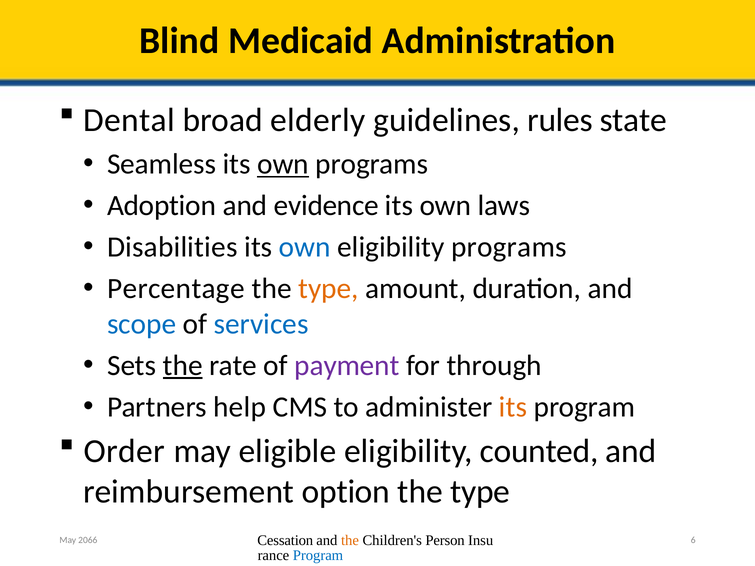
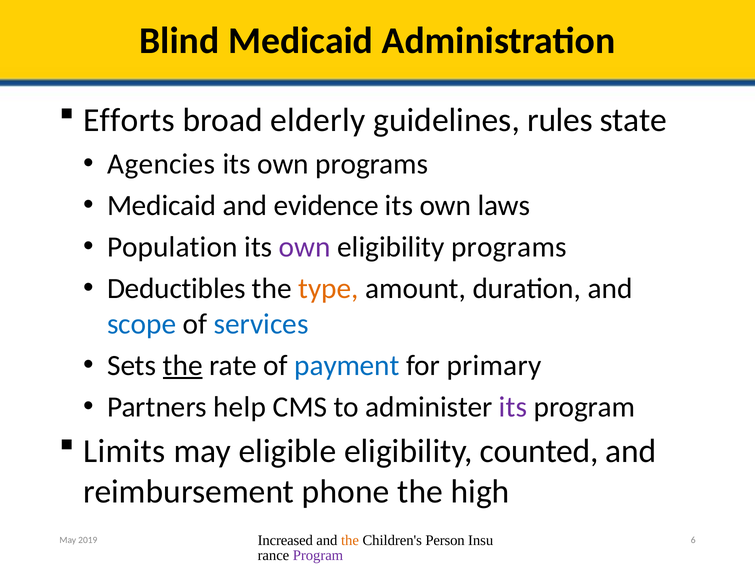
Dental: Dental -> Efforts
Seamless: Seamless -> Agencies
own at (283, 164) underline: present -> none
Adoption at (162, 206): Adoption -> Medicaid
Disabilities: Disabilities -> Population
own at (305, 247) colour: blue -> purple
Percentage: Percentage -> Deductibles
payment colour: purple -> blue
through: through -> primary
its at (513, 407) colour: orange -> purple
Order: Order -> Limits
option: option -> phone
type at (480, 492): type -> high
Cessation: Cessation -> Increased
2066: 2066 -> 2019
Program at (318, 556) colour: blue -> purple
